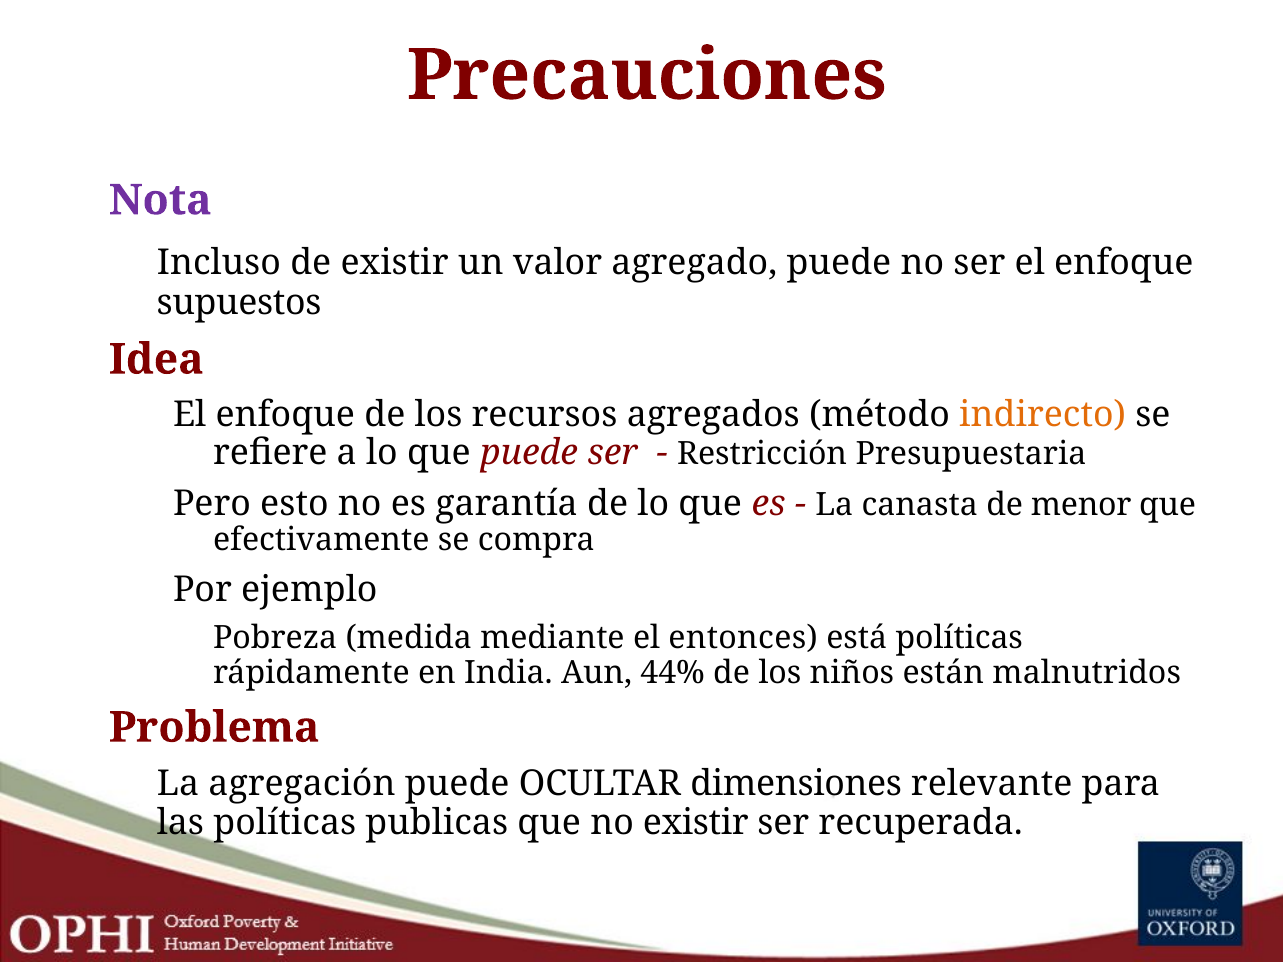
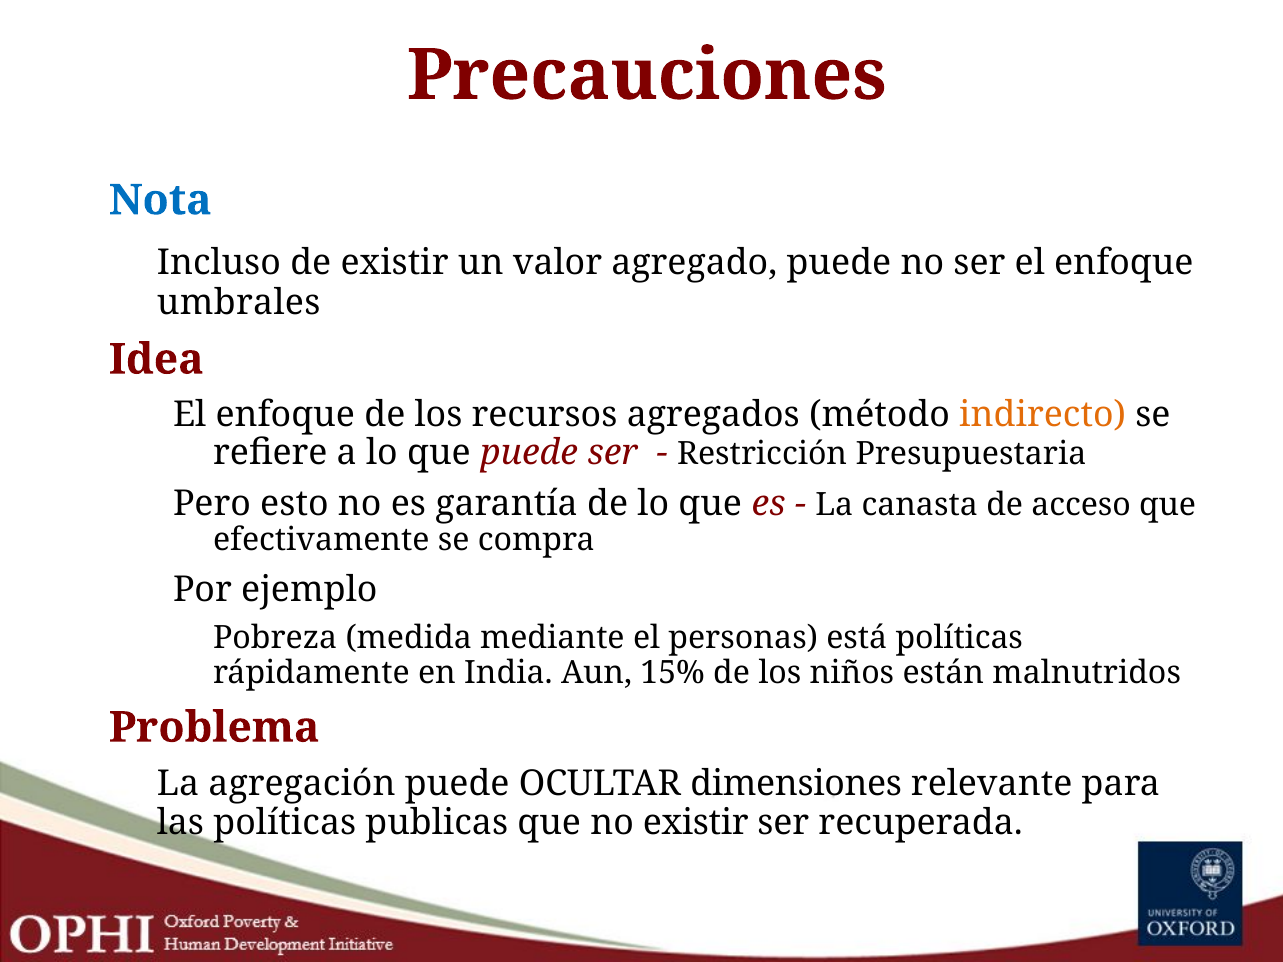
Nota colour: purple -> blue
supuestos: supuestos -> umbrales
menor: menor -> acceso
entonces: entonces -> personas
44%: 44% -> 15%
